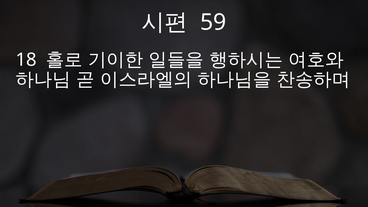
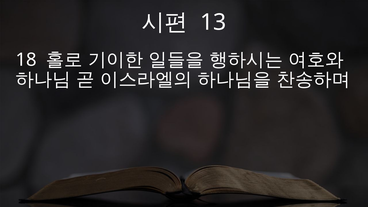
59: 59 -> 13
